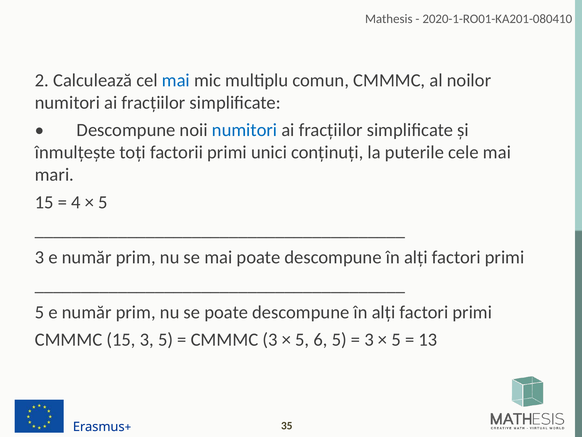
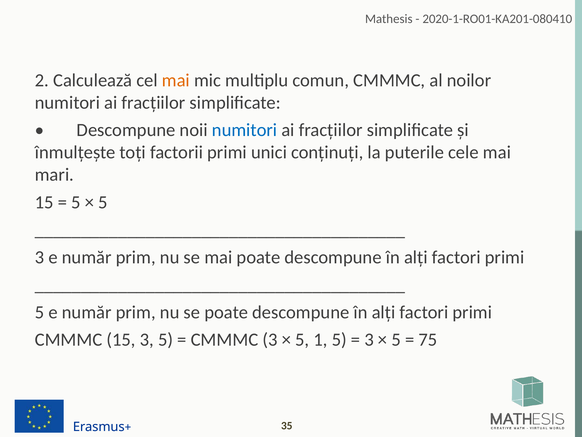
mai at (176, 80) colour: blue -> orange
4 at (76, 202): 4 -> 5
6: 6 -> 1
13: 13 -> 75
